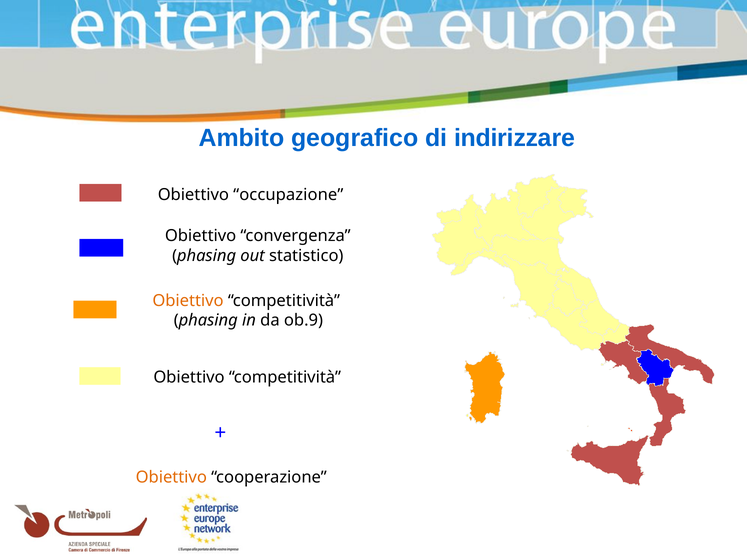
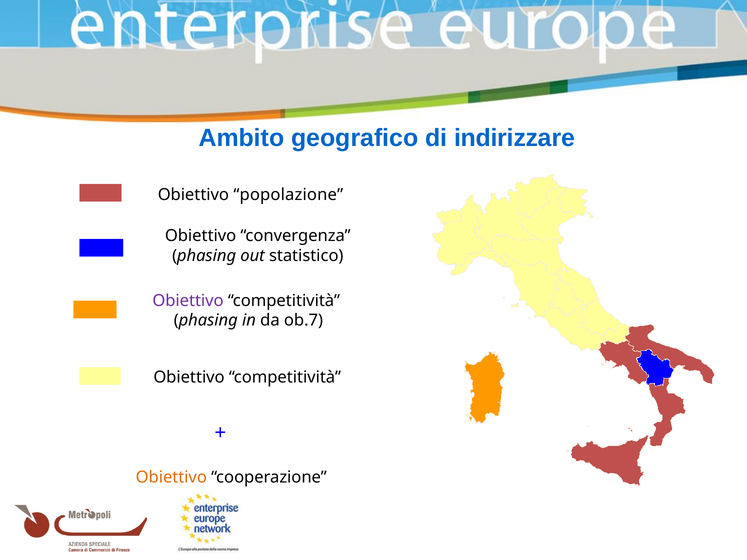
occupazione: occupazione -> popolazione
Obiettivo at (188, 301) colour: orange -> purple
ob.9: ob.9 -> ob.7
